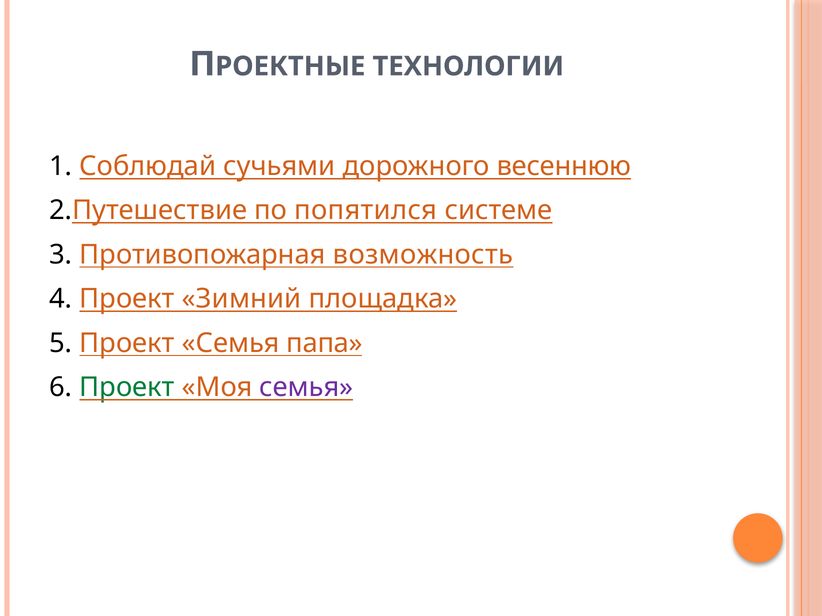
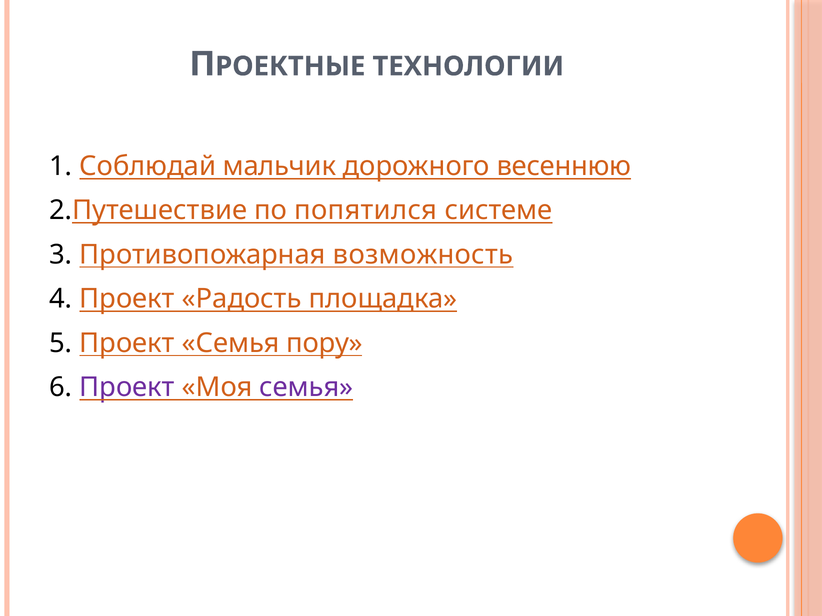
сучьями: сучьями -> мальчик
Зимний: Зимний -> Радость
папа: папа -> пору
Проект at (127, 388) colour: green -> purple
